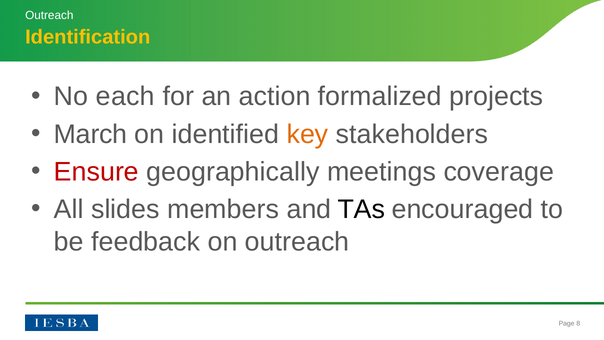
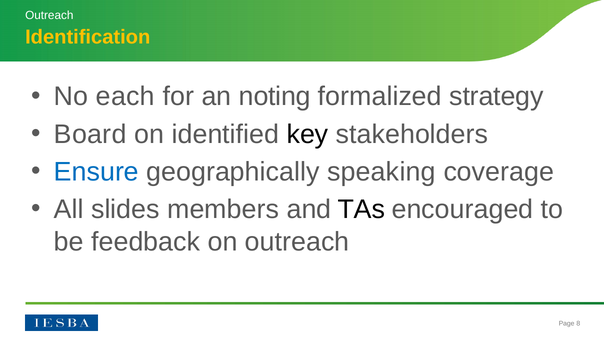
action: action -> noting
projects: projects -> strategy
March: March -> Board
key colour: orange -> black
Ensure colour: red -> blue
meetings: meetings -> speaking
